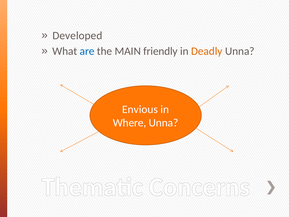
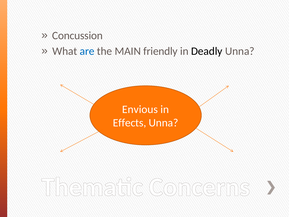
Developed: Developed -> Concussion
Deadly colour: orange -> black
Where: Where -> Effects
